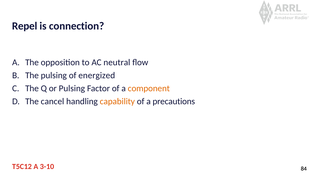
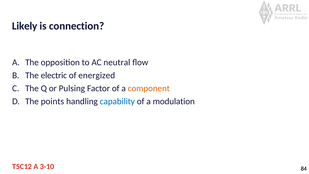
Repel: Repel -> Likely
The pulsing: pulsing -> electric
cancel: cancel -> points
capability colour: orange -> blue
precautions: precautions -> modulation
